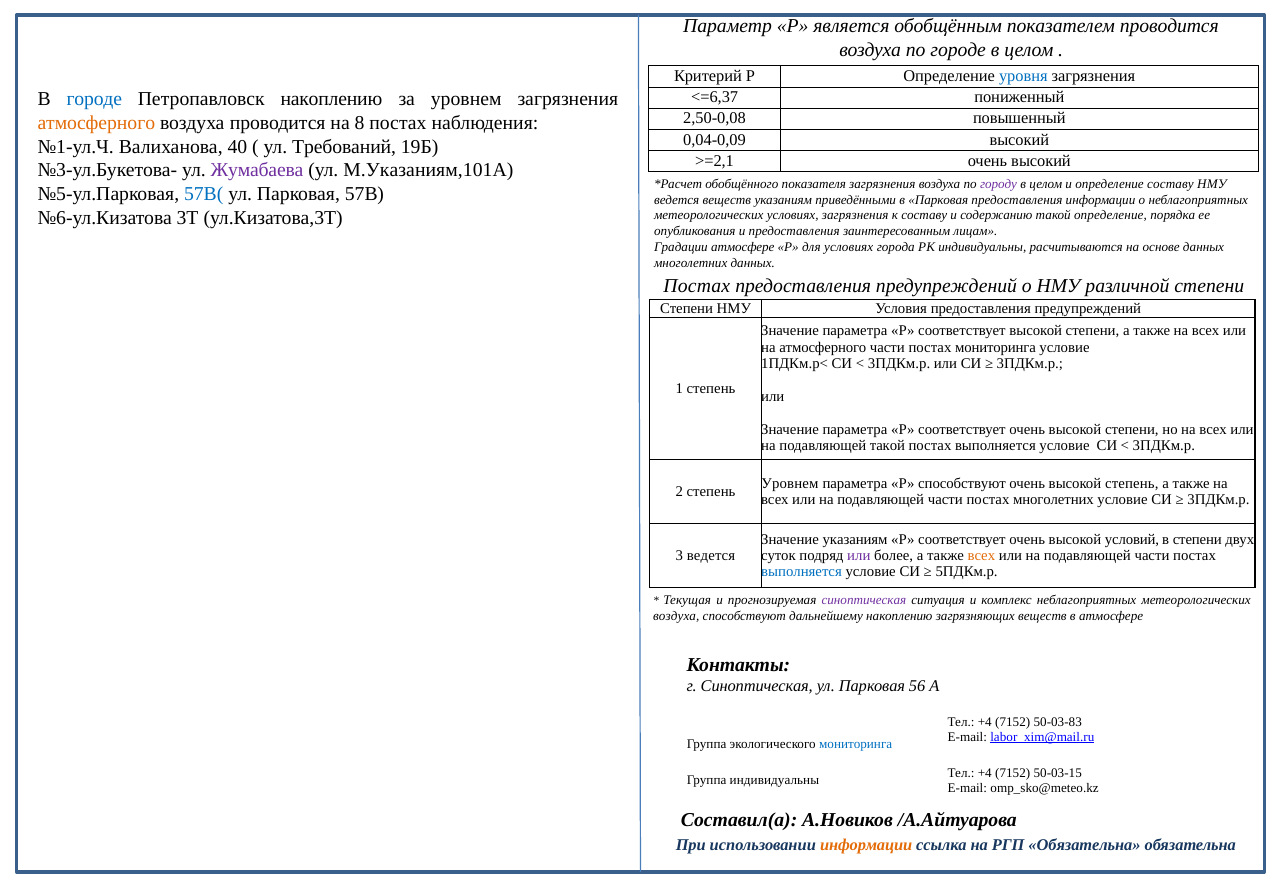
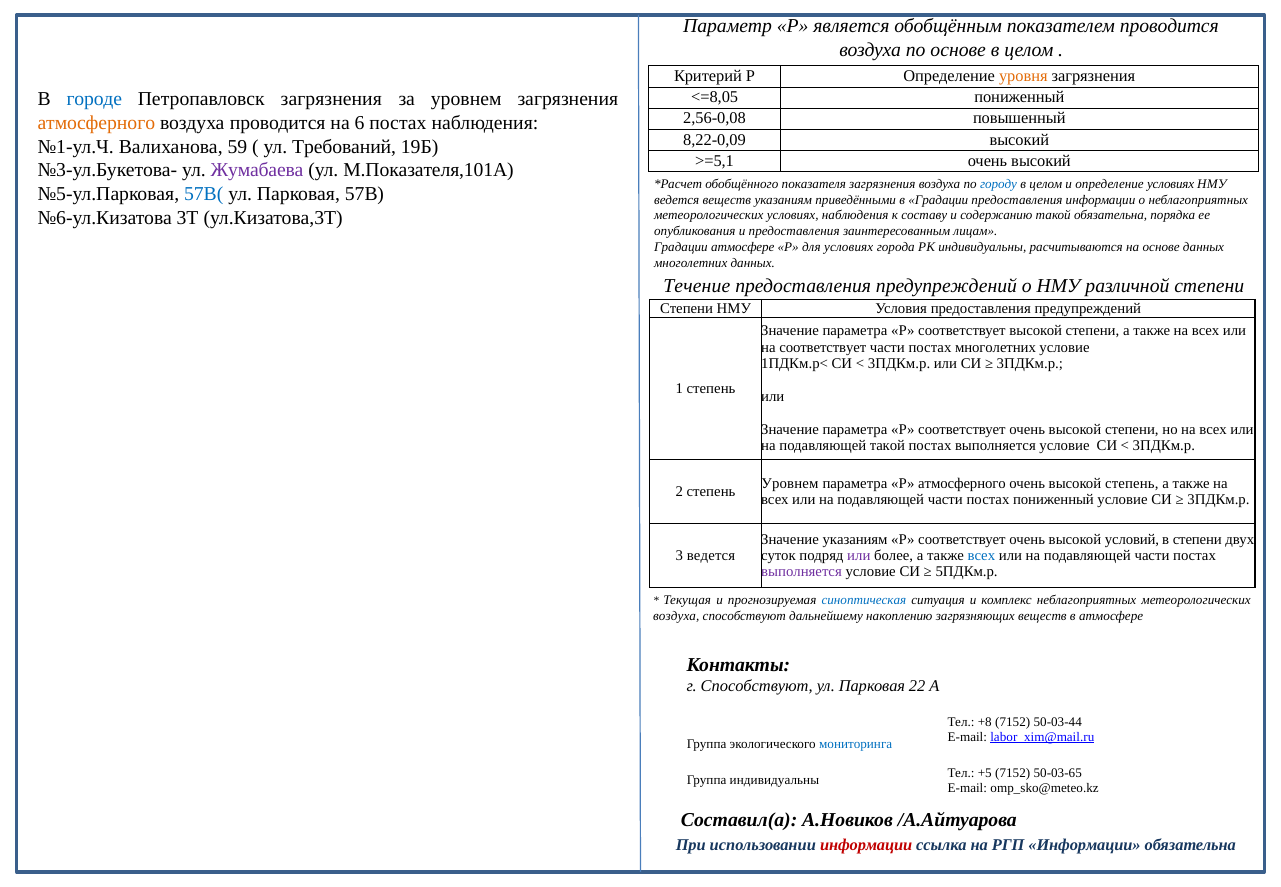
по городе: городе -> основе
уровня colour: blue -> orange
<=6,37: <=6,37 -> <=8,05
Петропавловск накоплению: накоплению -> загрязнения
2,50-0,08: 2,50-0,08 -> 2,56-0,08
8: 8 -> 6
0,04-0,09: 0,04-0,09 -> 8,22-0,09
40: 40 -> 59
>=2,1: >=2,1 -> >=5,1
М.Указаниям,101А: М.Указаниям,101А -> М.Показателя,101А
городу colour: purple -> blue
определение составу: составу -> условиях
в Парковая: Парковая -> Градации
условиях загрязнения: загрязнения -> наблюдения
такой определение: определение -> обязательна
Постах at (697, 286): Постах -> Течение
на атмосферного: атмосферного -> соответствует
постах мониторинга: мониторинга -> многолетних
Р способствуют: способствуют -> атмосферного
постах многолетних: многолетних -> пониженный
всех at (981, 556) colour: orange -> blue
выполняется at (802, 572) colour: blue -> purple
синоптическая at (864, 601) colour: purple -> blue
г Синоптическая: Синоптическая -> Способствуют
56: 56 -> 22
+4 at (985, 722): +4 -> +8
50-03-83: 50-03-83 -> 50-03-44
+4 at (985, 773): +4 -> +5
50-03-15: 50-03-15 -> 50-03-65
информации at (866, 844) colour: orange -> red
РГП Обязательна: Обязательна -> Информации
